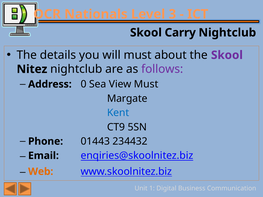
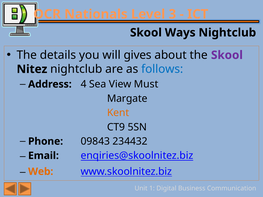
Carry: Carry -> Ways
will must: must -> gives
follows colour: purple -> blue
0: 0 -> 4
Kent colour: blue -> orange
01443: 01443 -> 09843
